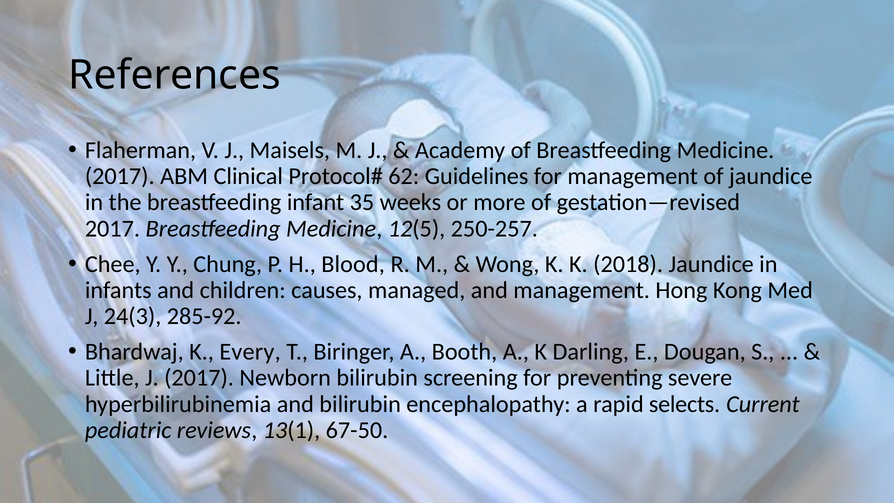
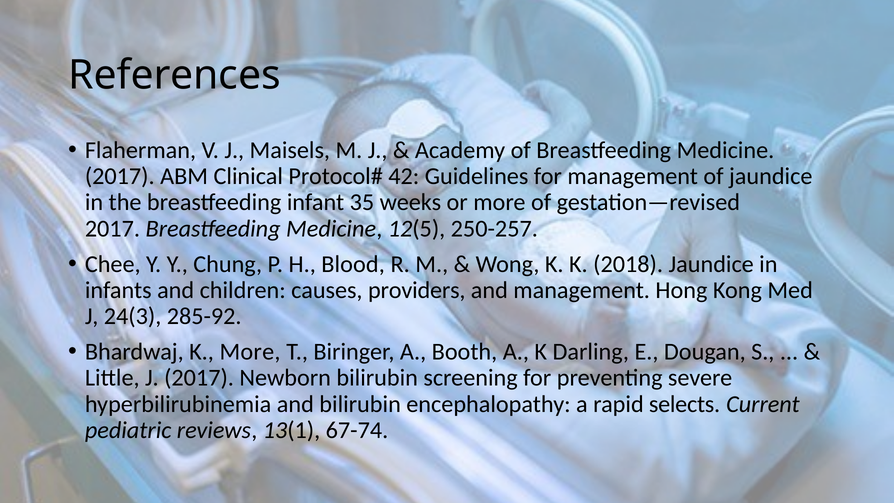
62: 62 -> 42
managed: managed -> providers
K Every: Every -> More
67-50: 67-50 -> 67-74
